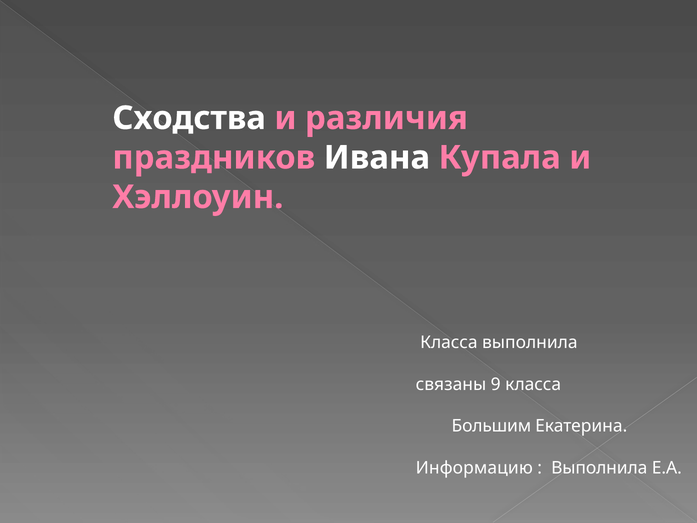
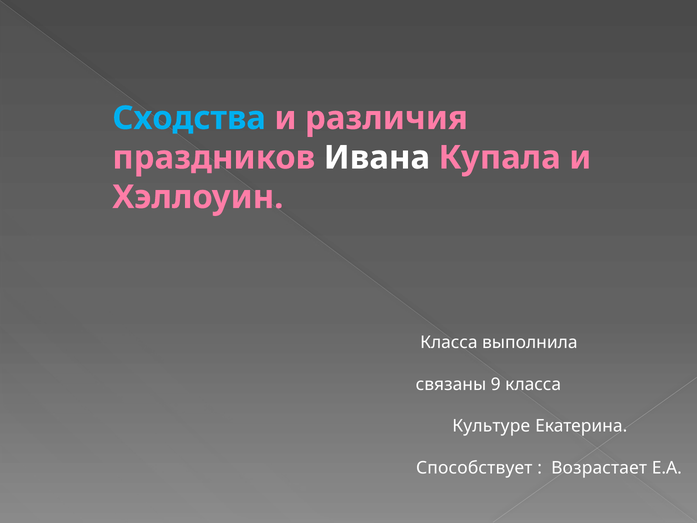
Сходства colour: white -> light blue
Большим: Большим -> Культуре
Информацию: Информацию -> Способствует
Выполнила at (599, 468): Выполнила -> Возрастает
